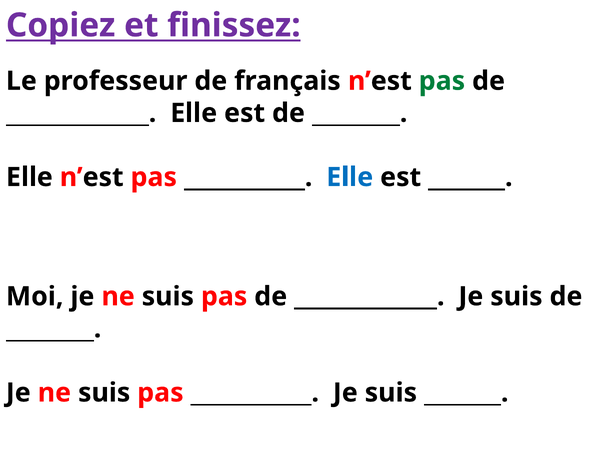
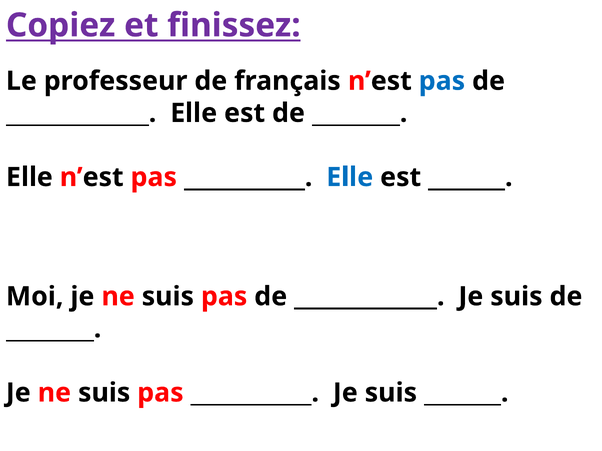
pas at (442, 81) colour: green -> blue
